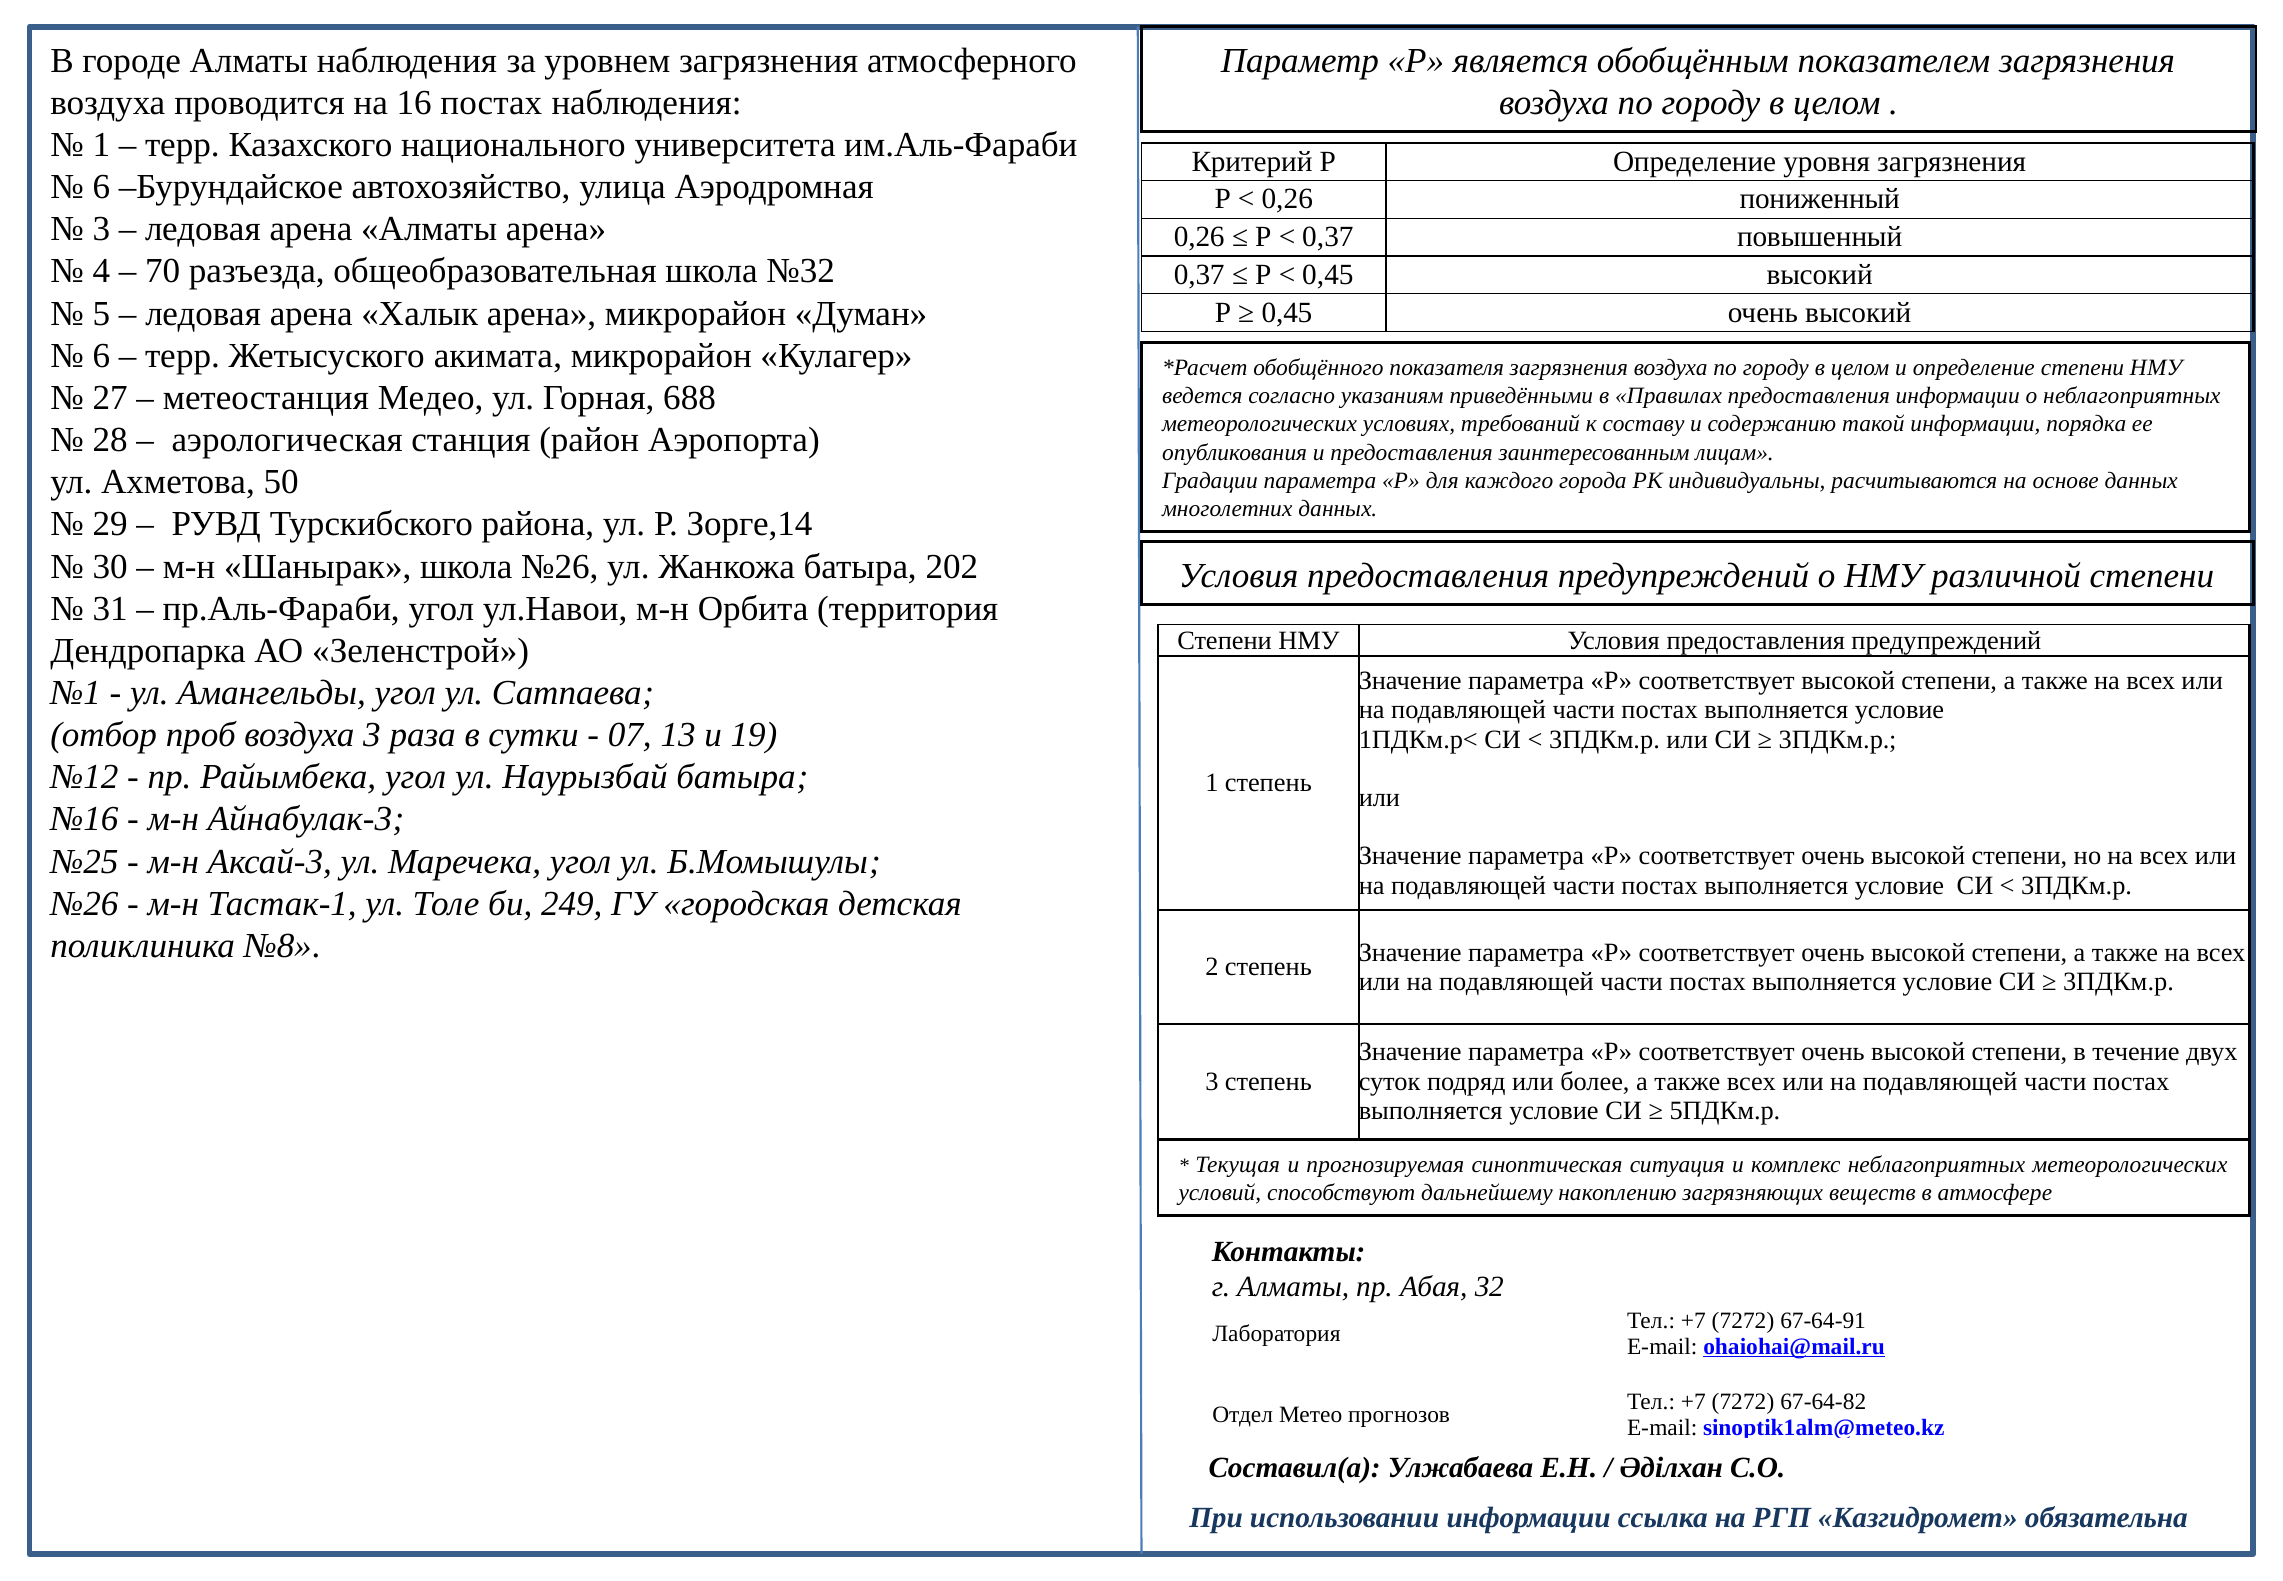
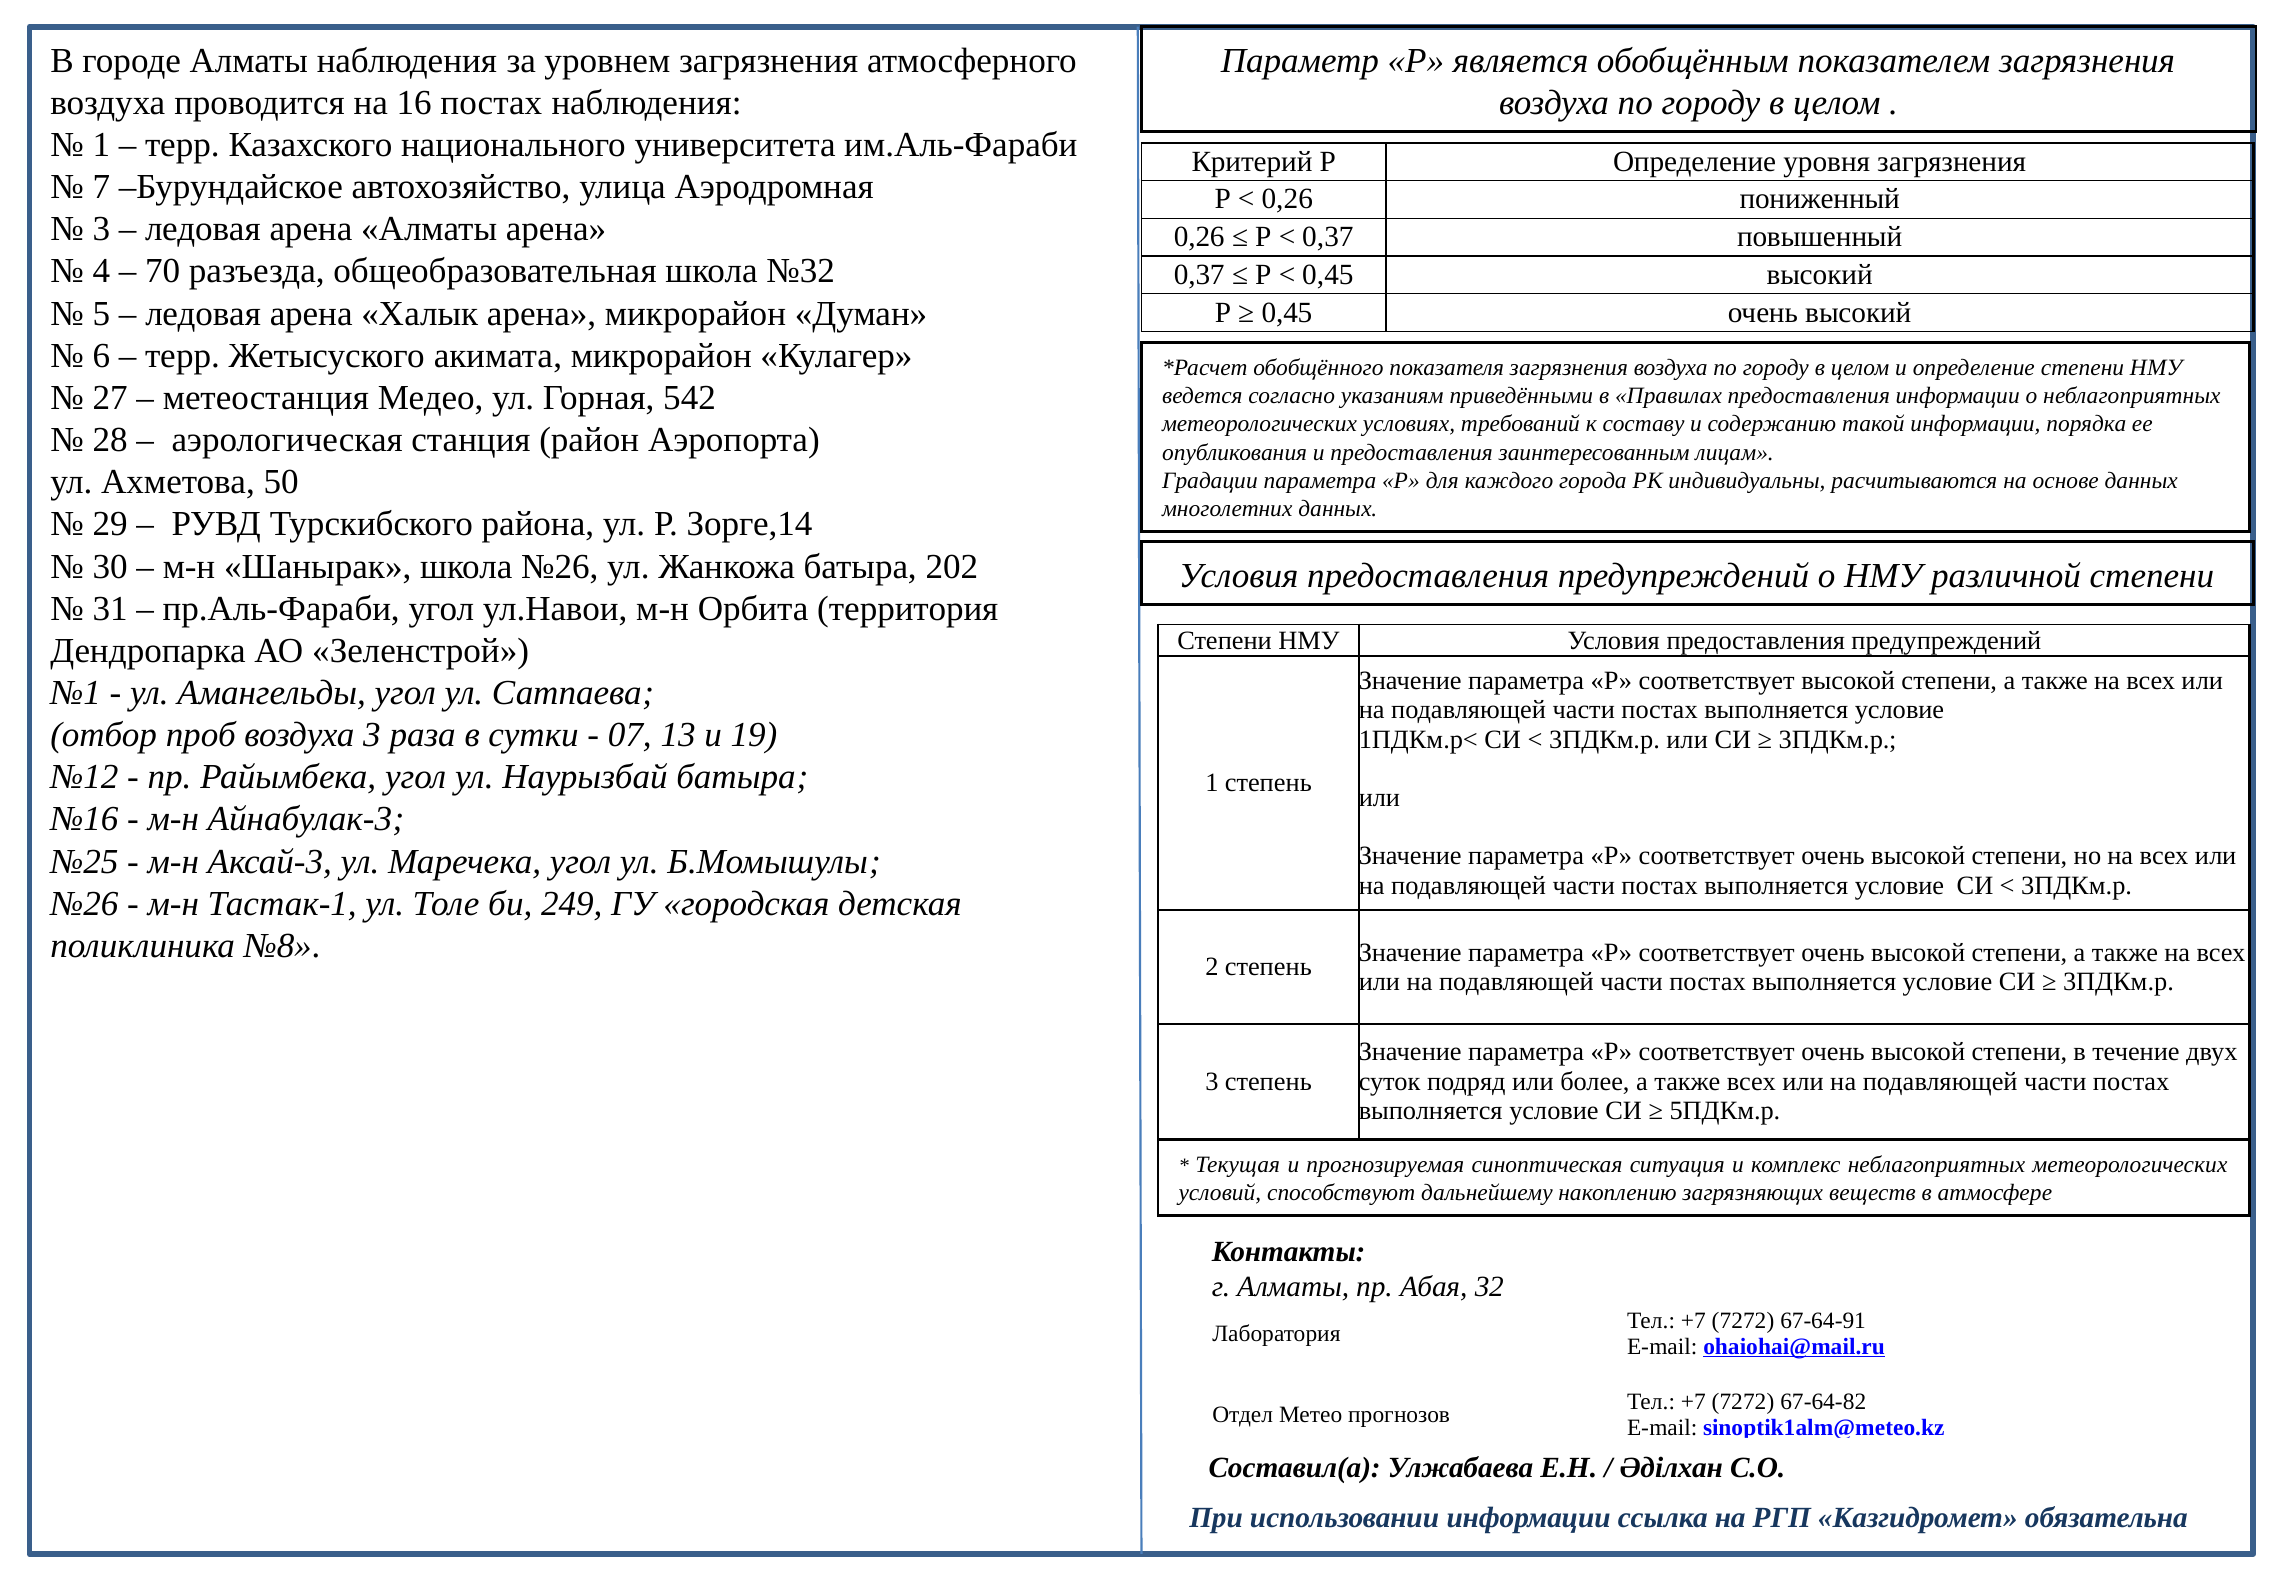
6 at (101, 187): 6 -> 7
688: 688 -> 542
